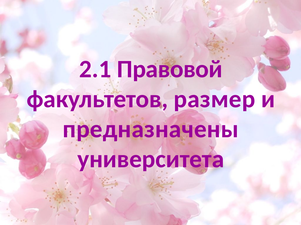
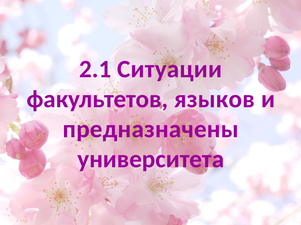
Правовой: Правовой -> Ситуации
размер: размер -> языков
